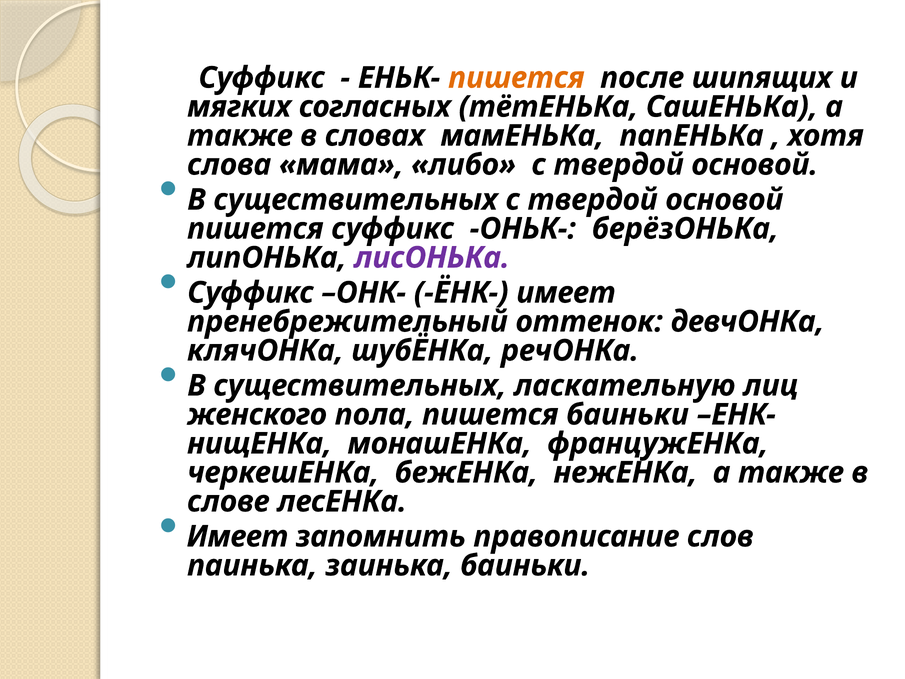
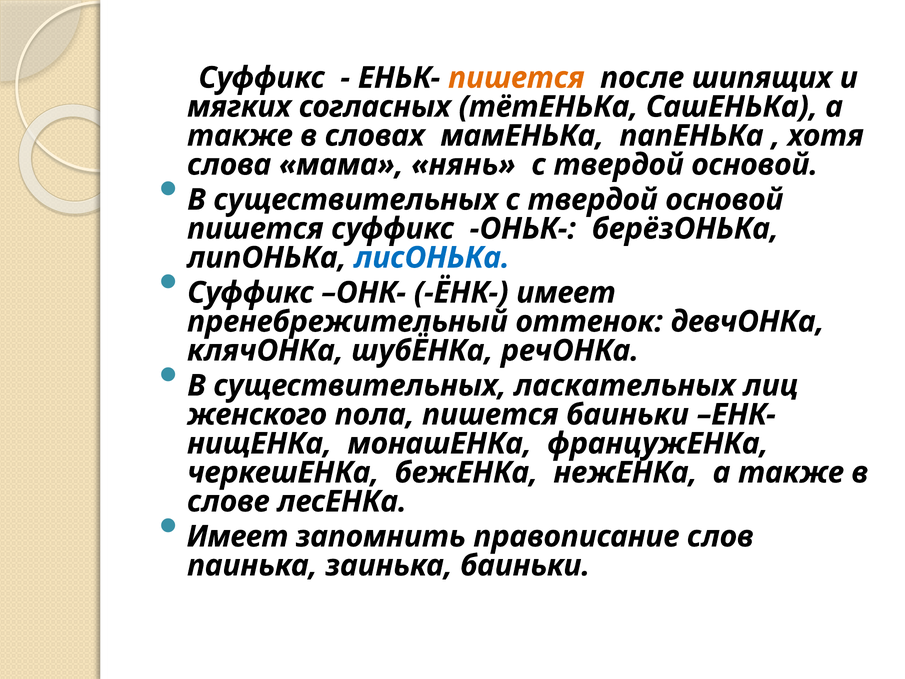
либо: либо -> нянь
лисОНЬКа colour: purple -> blue
ласкательную: ласкательную -> ласкательных
